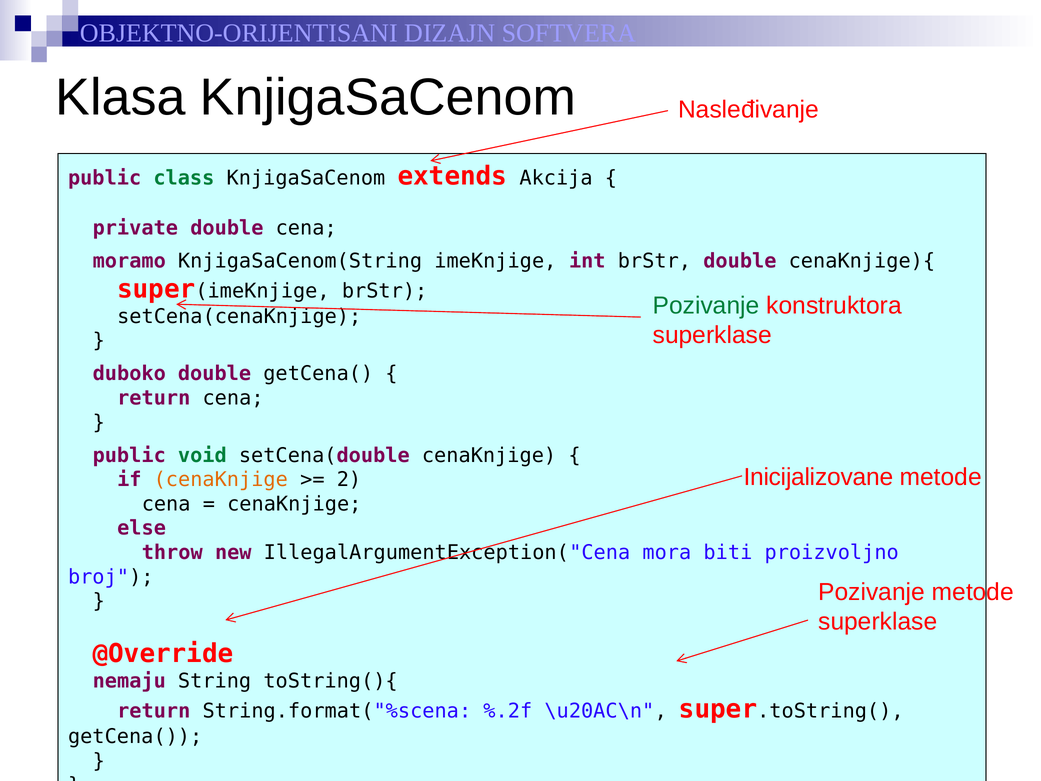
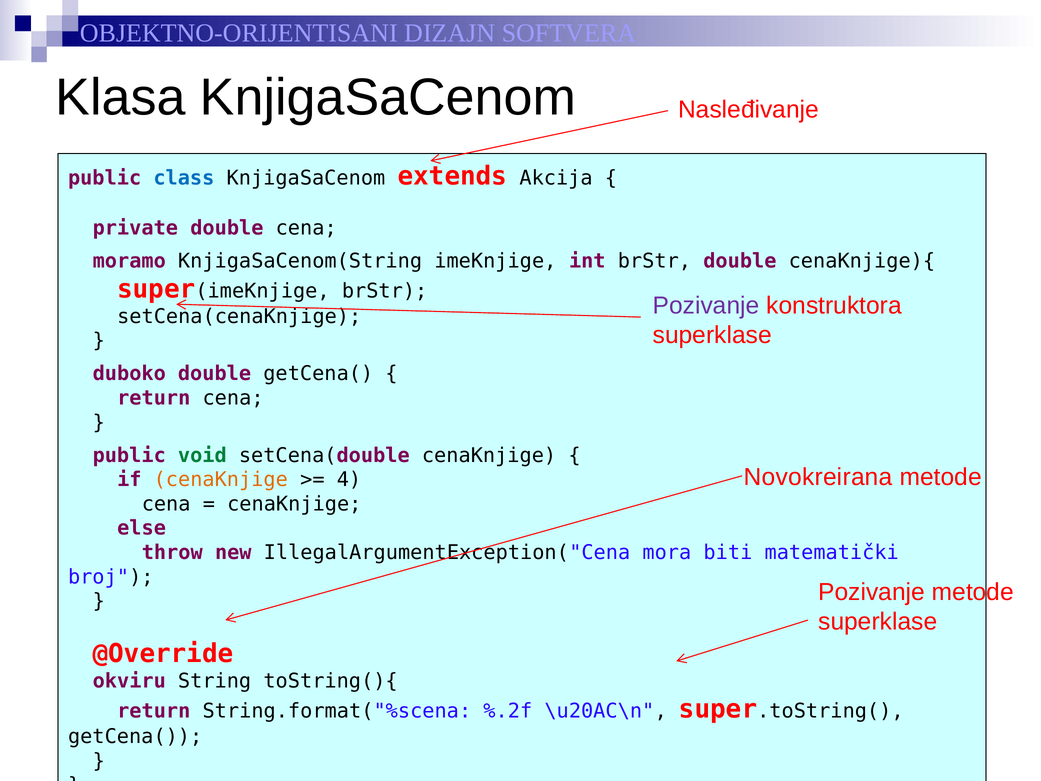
class colour: green -> blue
Pozivanje at (706, 305) colour: green -> purple
Inicijalizovane: Inicijalizovane -> Novokreirana
2: 2 -> 4
proizvoljno: proizvoljno -> matematički
nemaju: nemaju -> okviru
